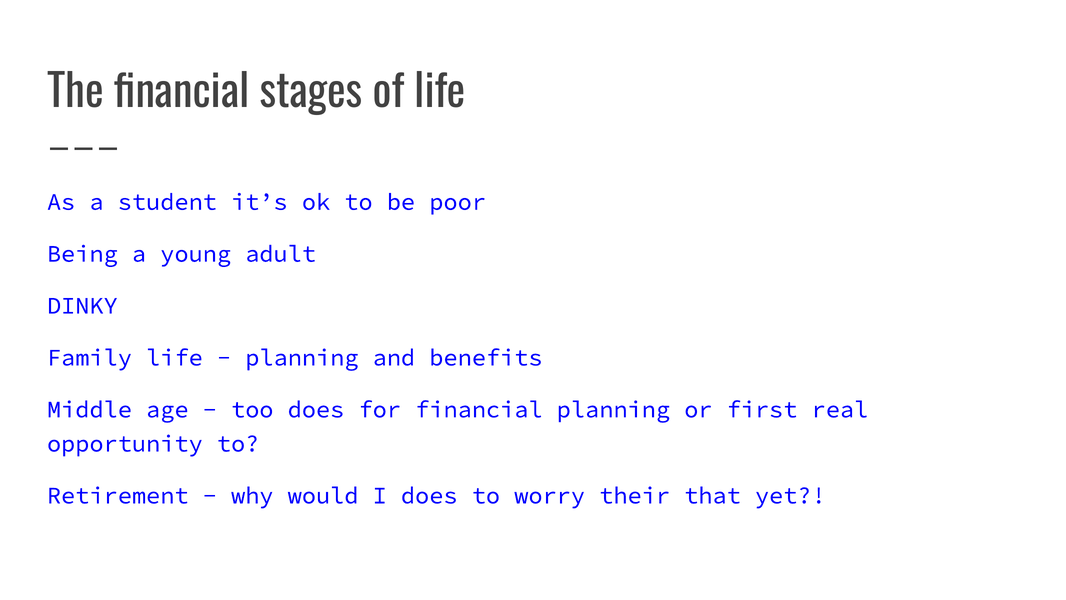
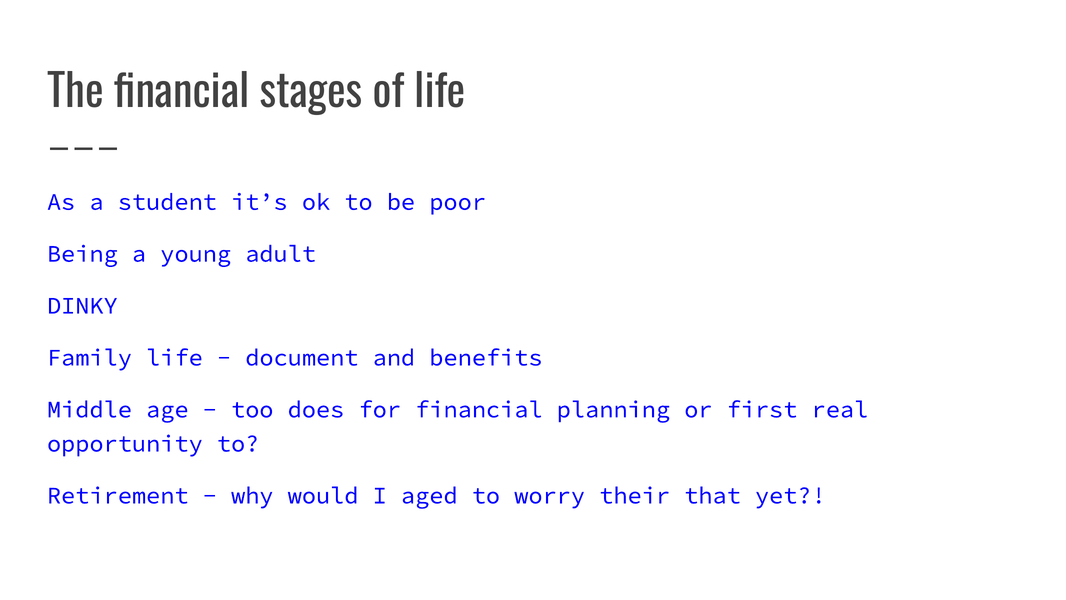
planning at (302, 357): planning -> document
I does: does -> aged
